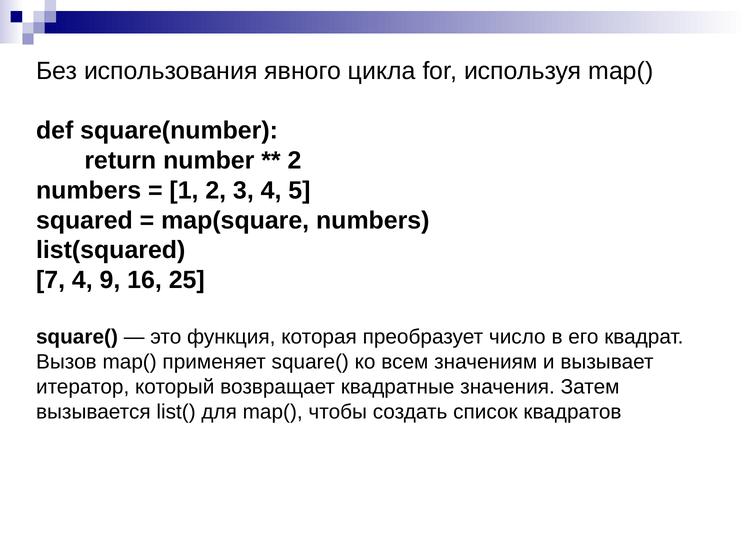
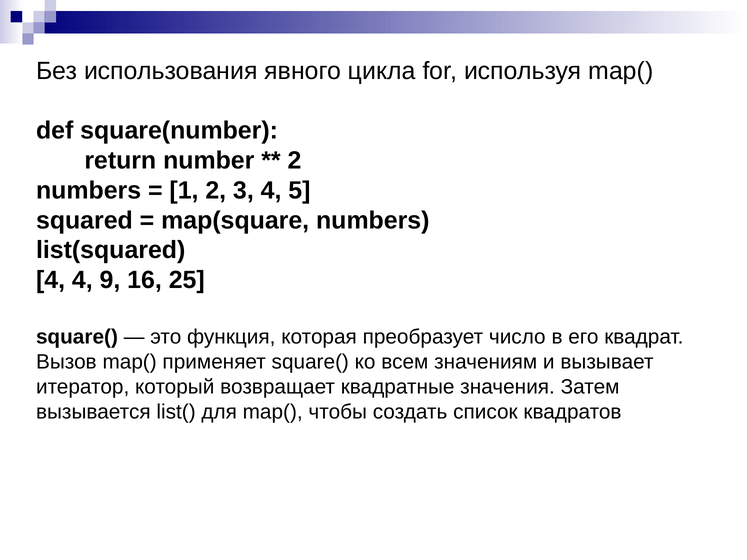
7 at (51, 280): 7 -> 4
